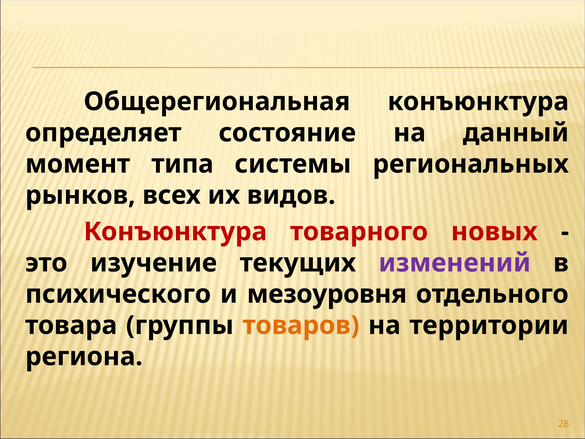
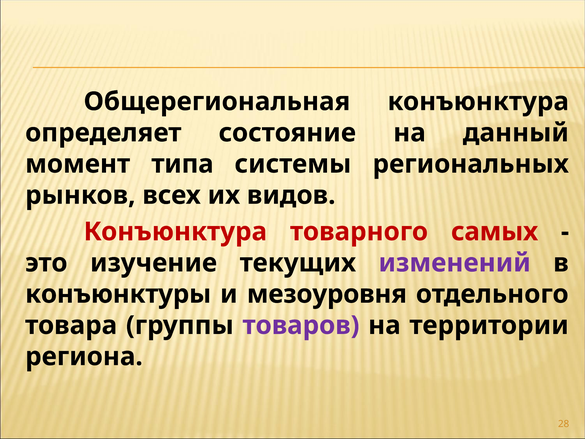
новых: новых -> самых
психического: психического -> конъюнктуры
товаров colour: orange -> purple
